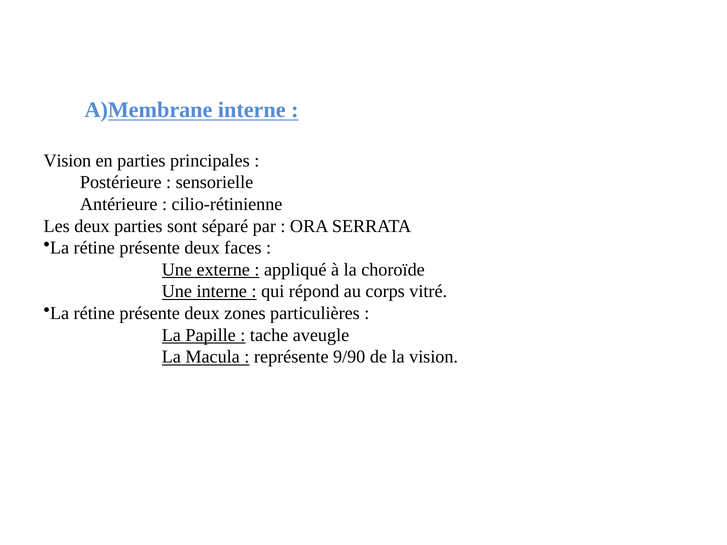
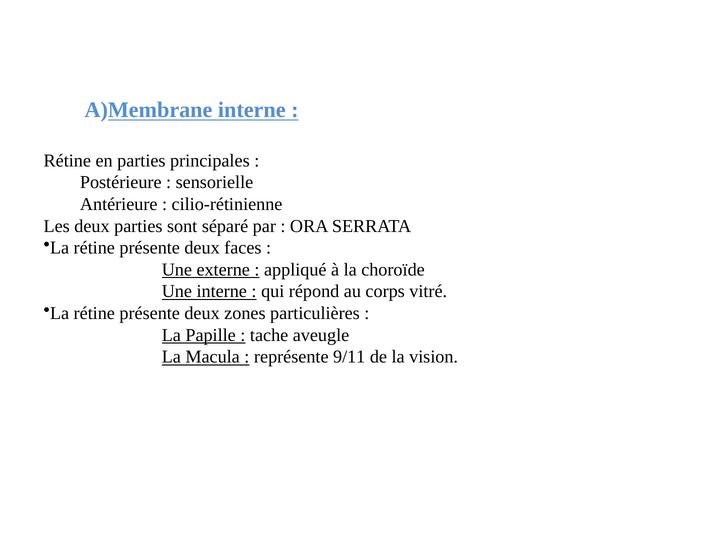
Vision at (67, 161): Vision -> Rétine
9/90: 9/90 -> 9/11
